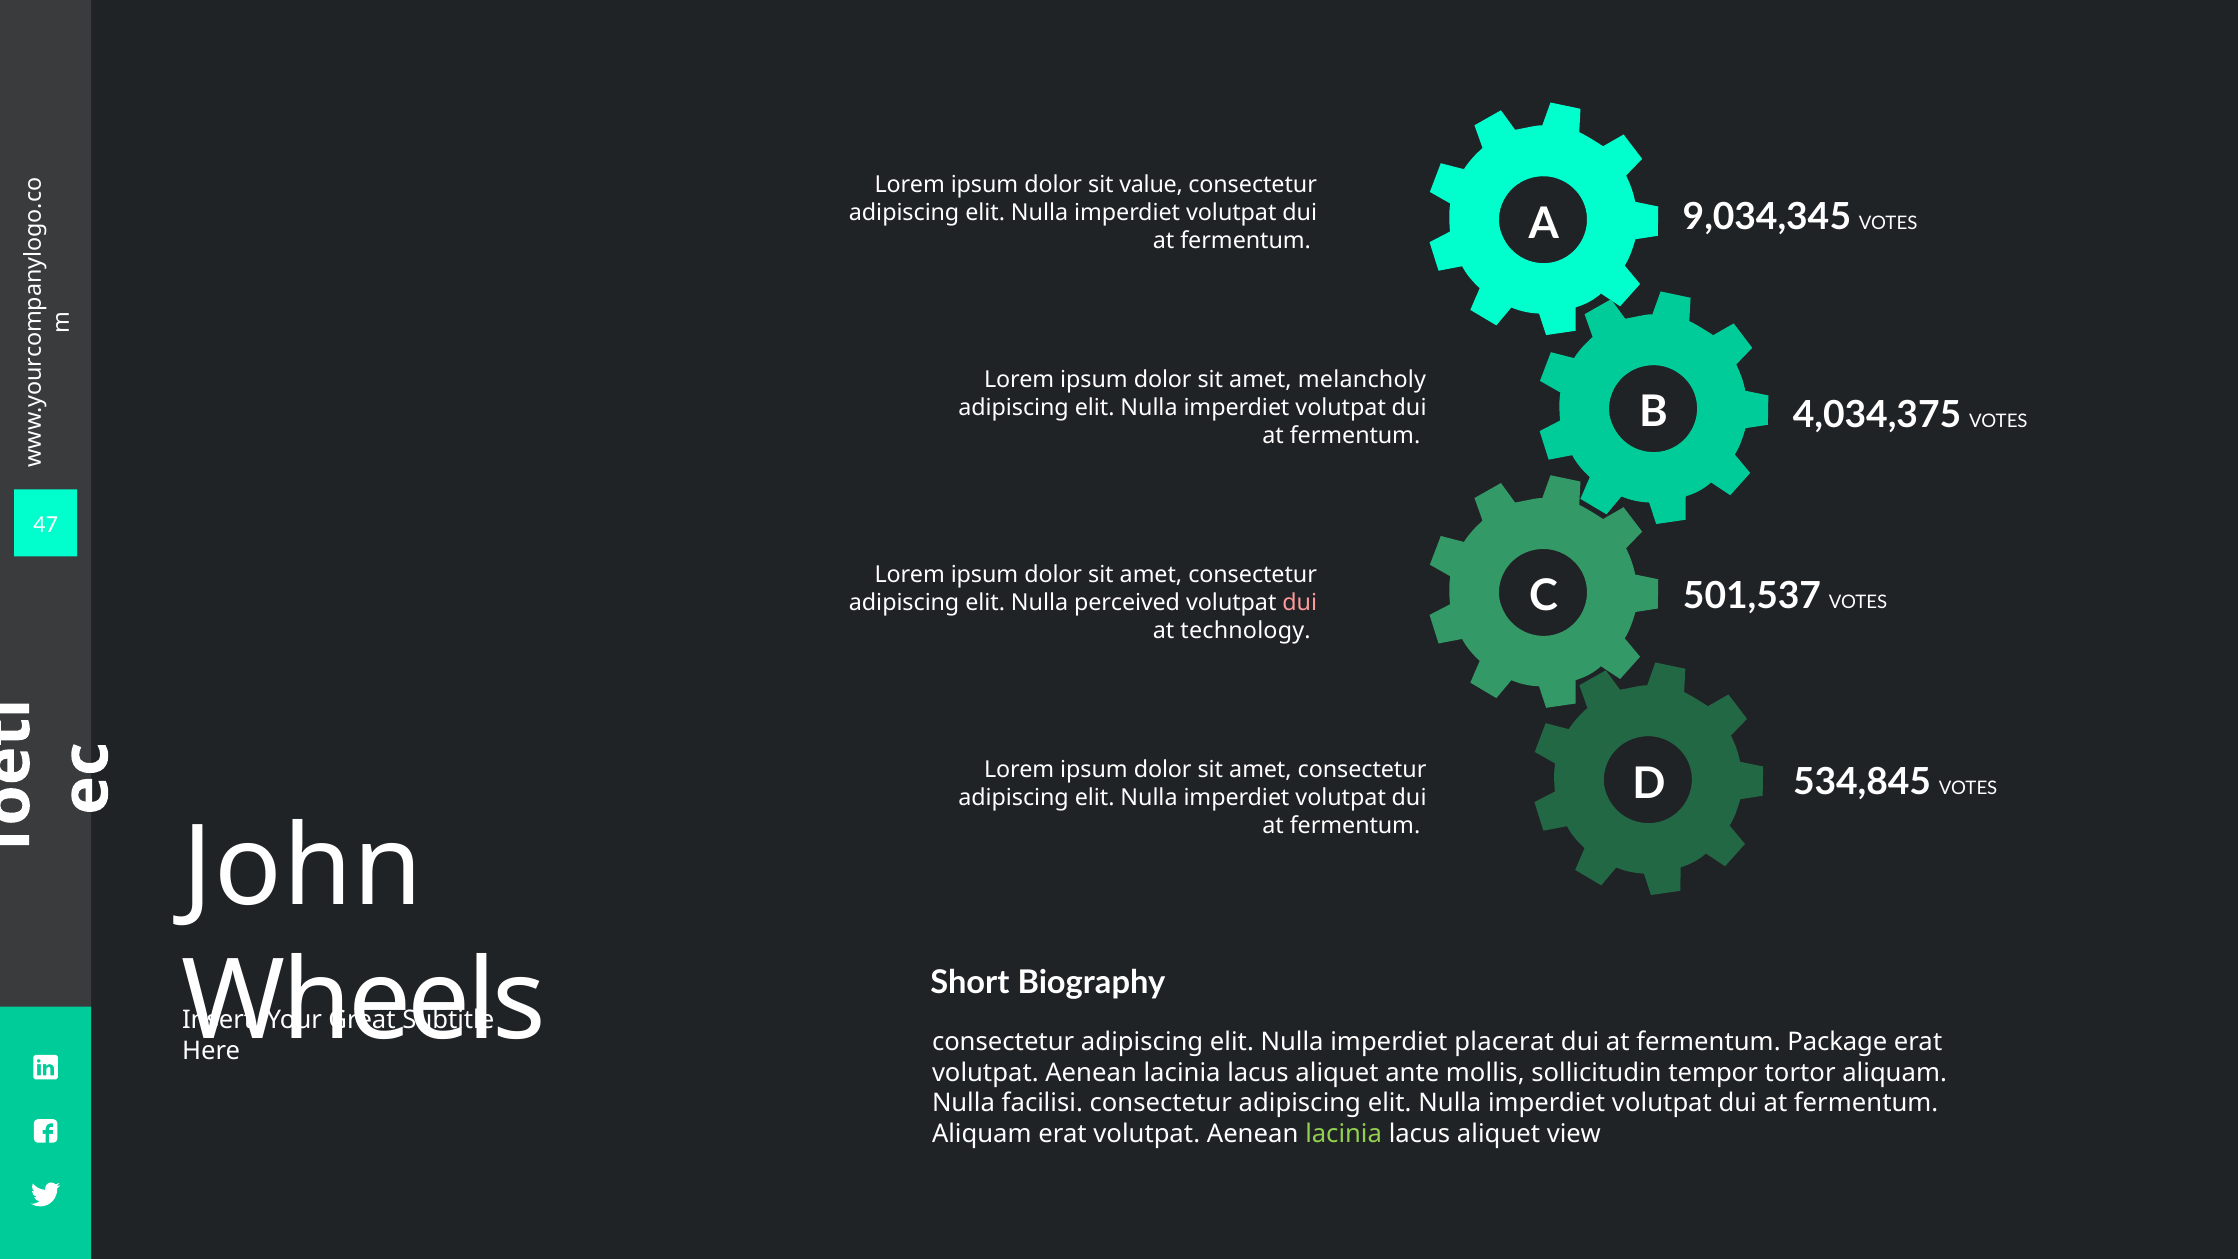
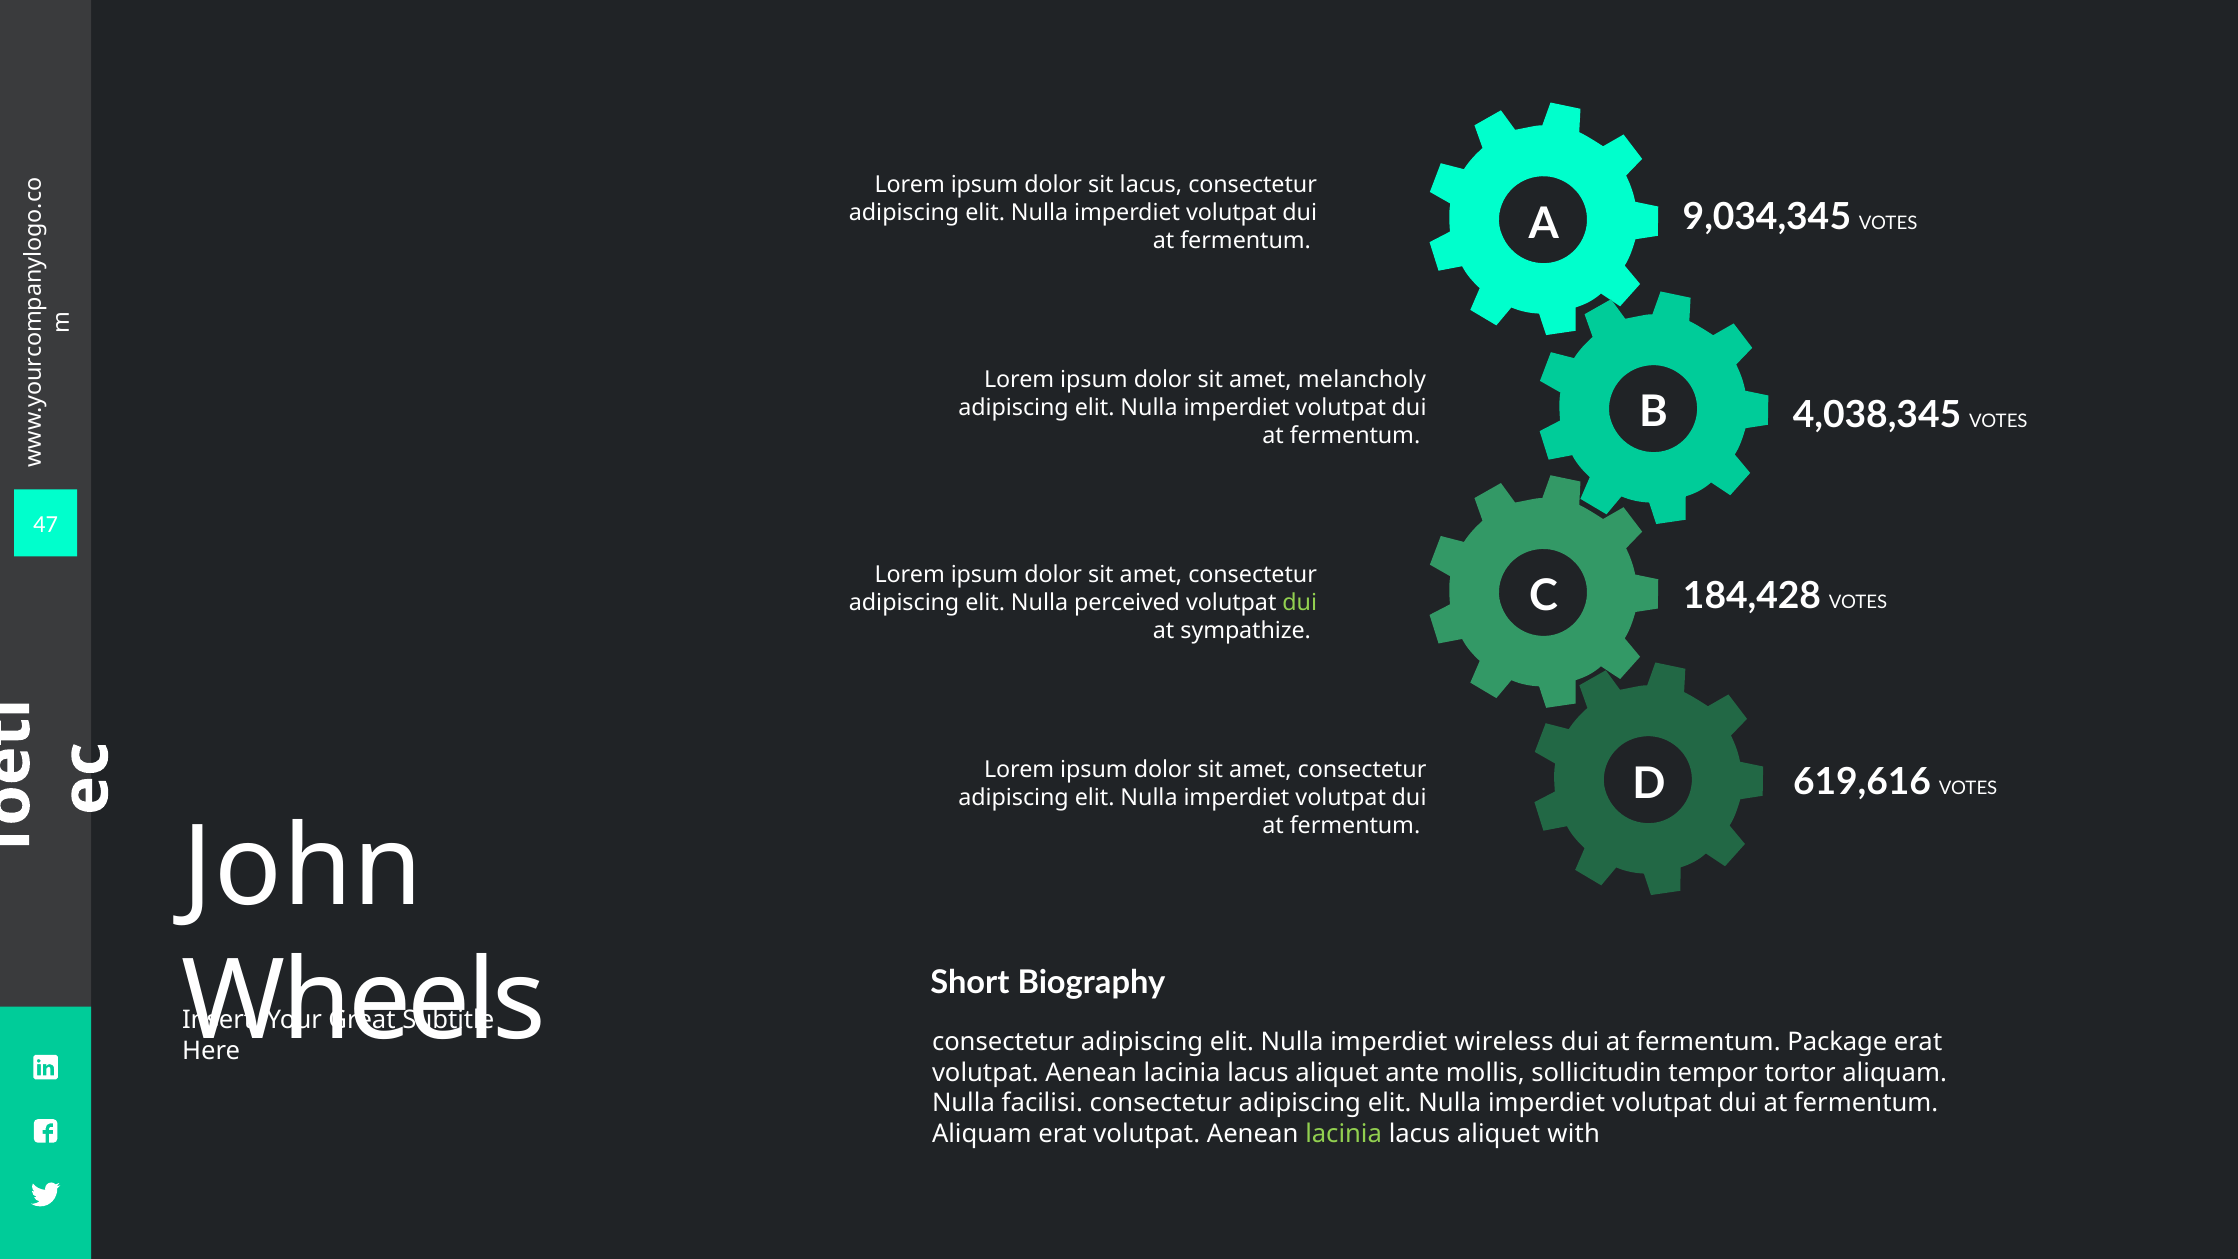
sit value: value -> lacus
4,034,375: 4,034,375 -> 4,038,345
501,537: 501,537 -> 184,428
dui at (1300, 603) colour: pink -> light green
technology: technology -> sympathize
534,845: 534,845 -> 619,616
placerat: placerat -> wireless
view: view -> with
